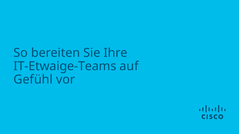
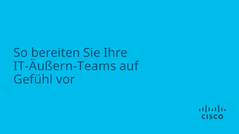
IT-Etwaige-Teams: IT-Etwaige-Teams -> IT-Äußern-Teams
